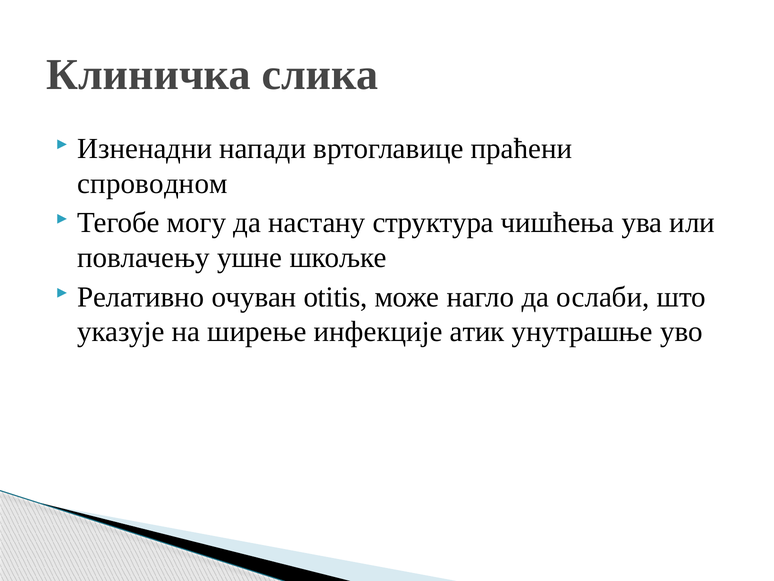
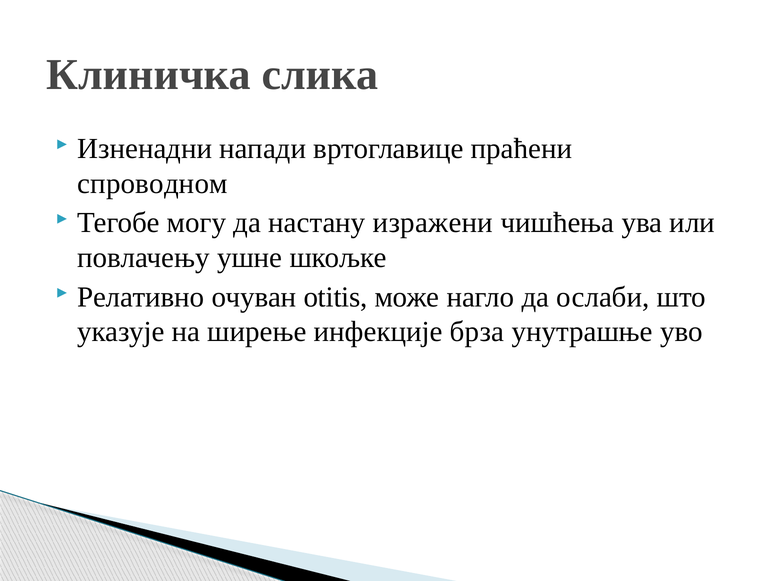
структура: структура -> изражени
атик: атик -> брза
